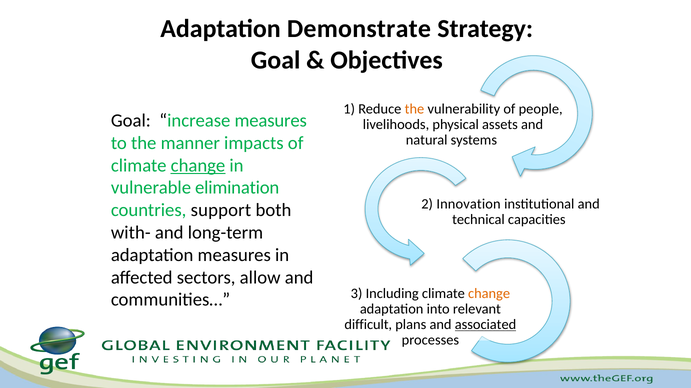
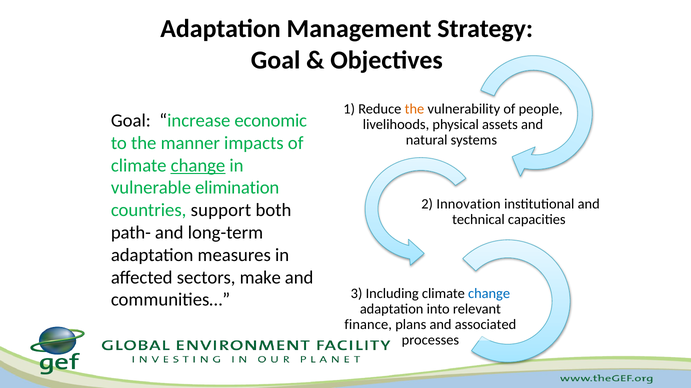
Demonstrate: Demonstrate -> Management
increase measures: measures -> economic
with-: with- -> path-
allow: allow -> make
change at (489, 294) colour: orange -> blue
difficult: difficult -> finance
associated underline: present -> none
